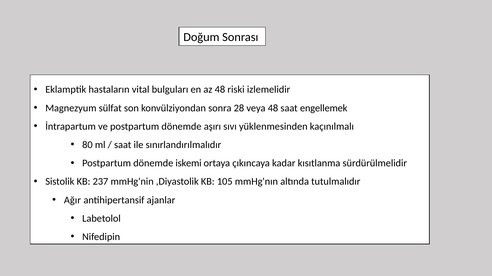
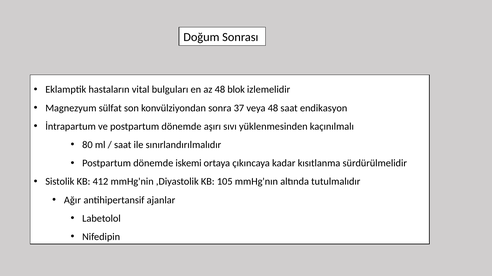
riski: riski -> blok
28: 28 -> 37
engellemek: engellemek -> endikasyon
237: 237 -> 412
